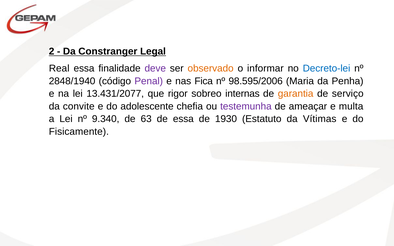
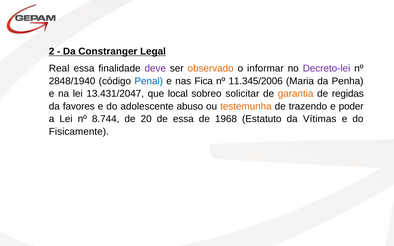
Decreto-lei colour: blue -> purple
Penal colour: purple -> blue
98.595/2006: 98.595/2006 -> 11.345/2006
13.431/2077: 13.431/2077 -> 13.431/2047
rigor: rigor -> local
internas: internas -> solicitar
serviço: serviço -> regidas
convite: convite -> favores
chefia: chefia -> abuso
testemunha colour: purple -> orange
ameaçar: ameaçar -> trazendo
multa: multa -> poder
9.340: 9.340 -> 8.744
63: 63 -> 20
1930: 1930 -> 1968
